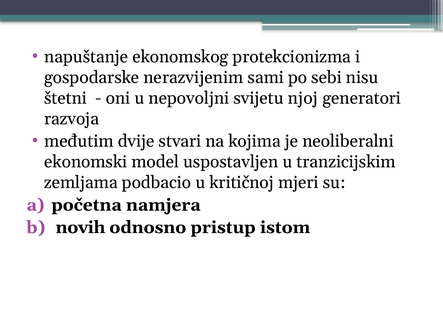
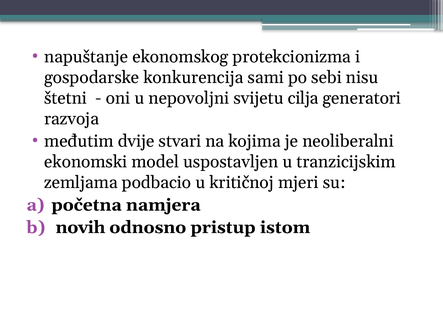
nerazvijenim: nerazvijenim -> konkurencija
njoj: njoj -> cilja
